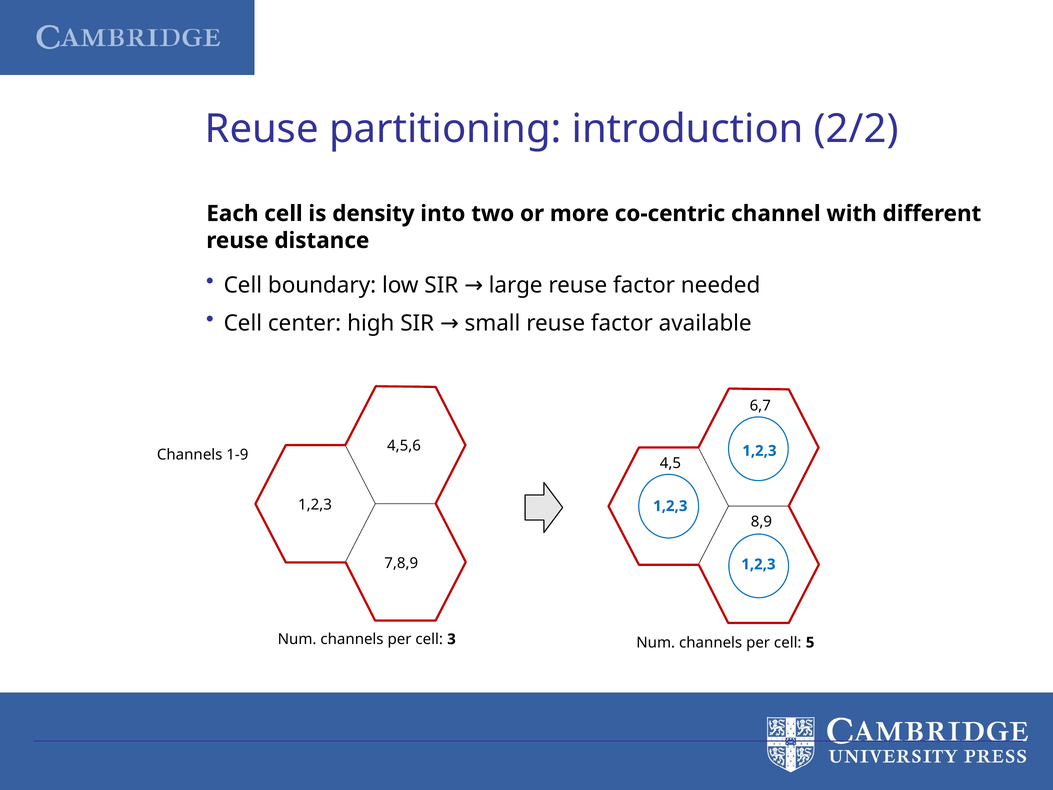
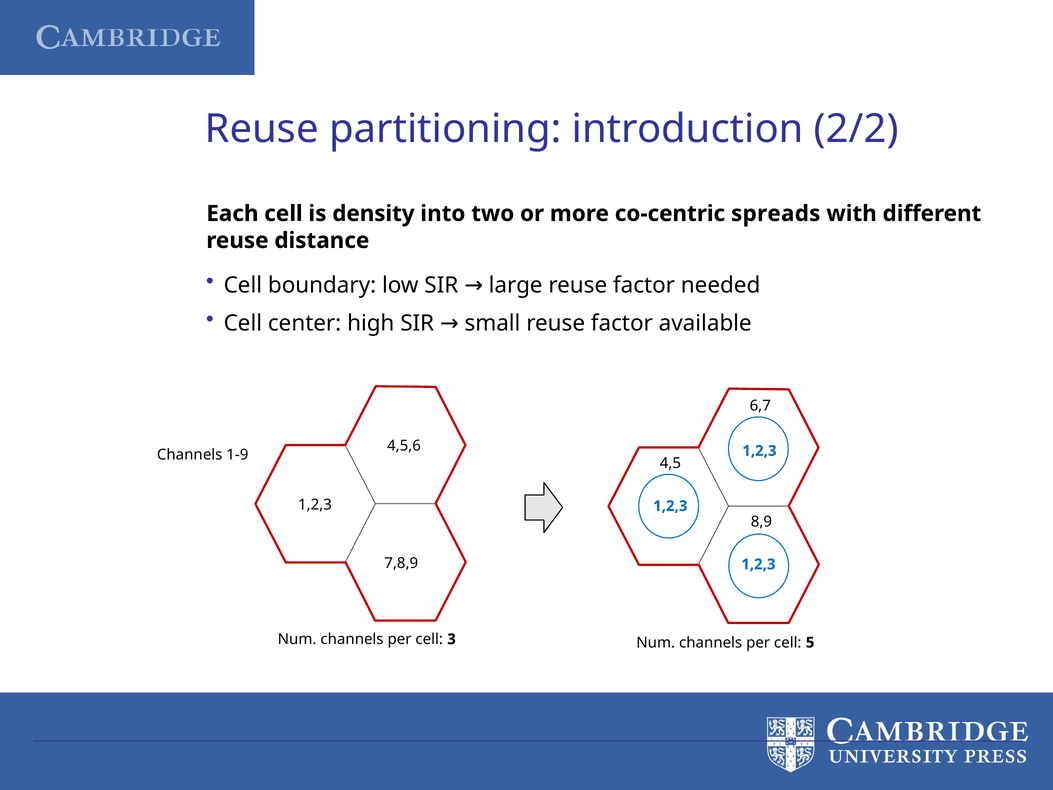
channel: channel -> spreads
